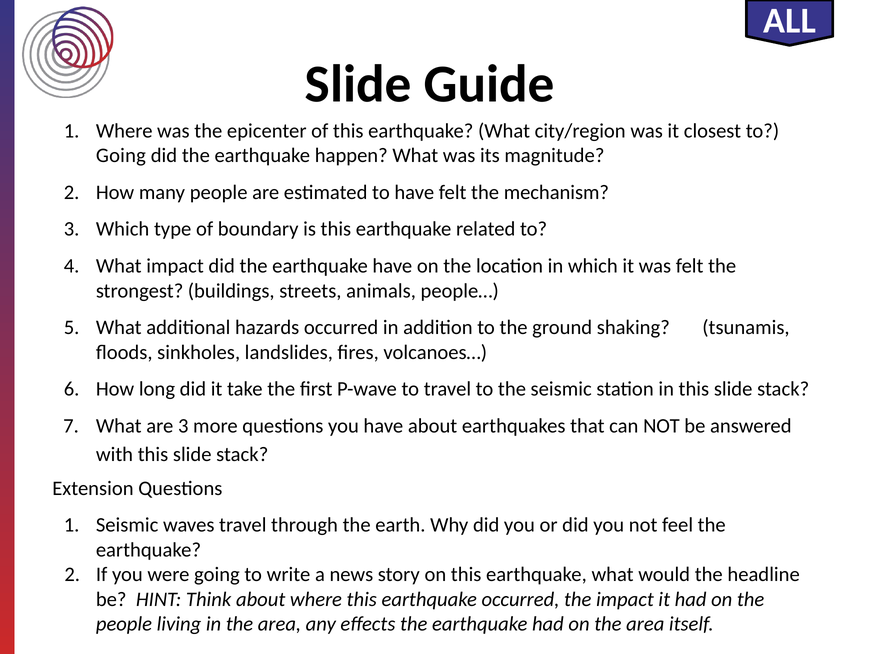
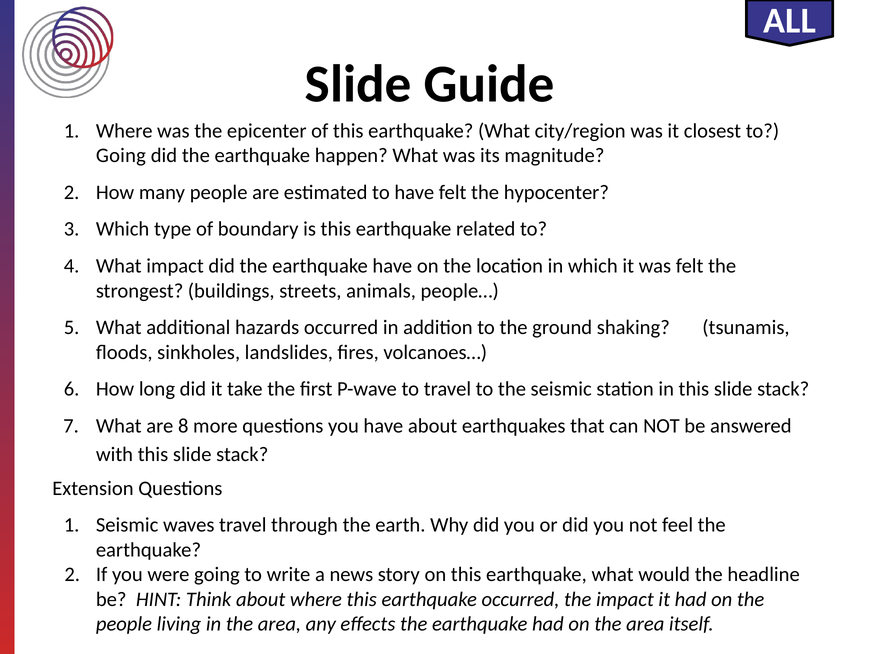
mechanism: mechanism -> hypocenter
are 3: 3 -> 8
